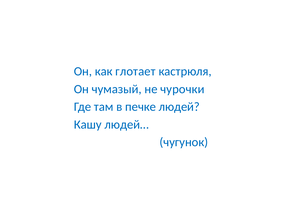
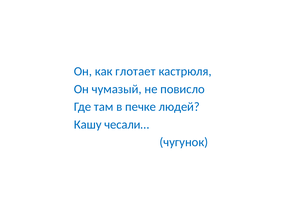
чурочки: чурочки -> повисло
людей…: людей… -> чесали…
